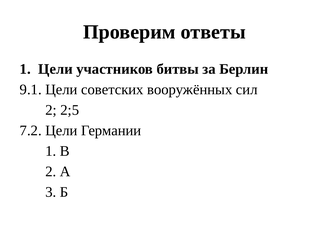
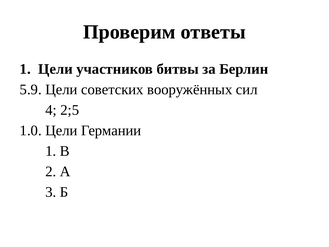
9.1: 9.1 -> 5.9
2 at (51, 110): 2 -> 4
7.2: 7.2 -> 1.0
